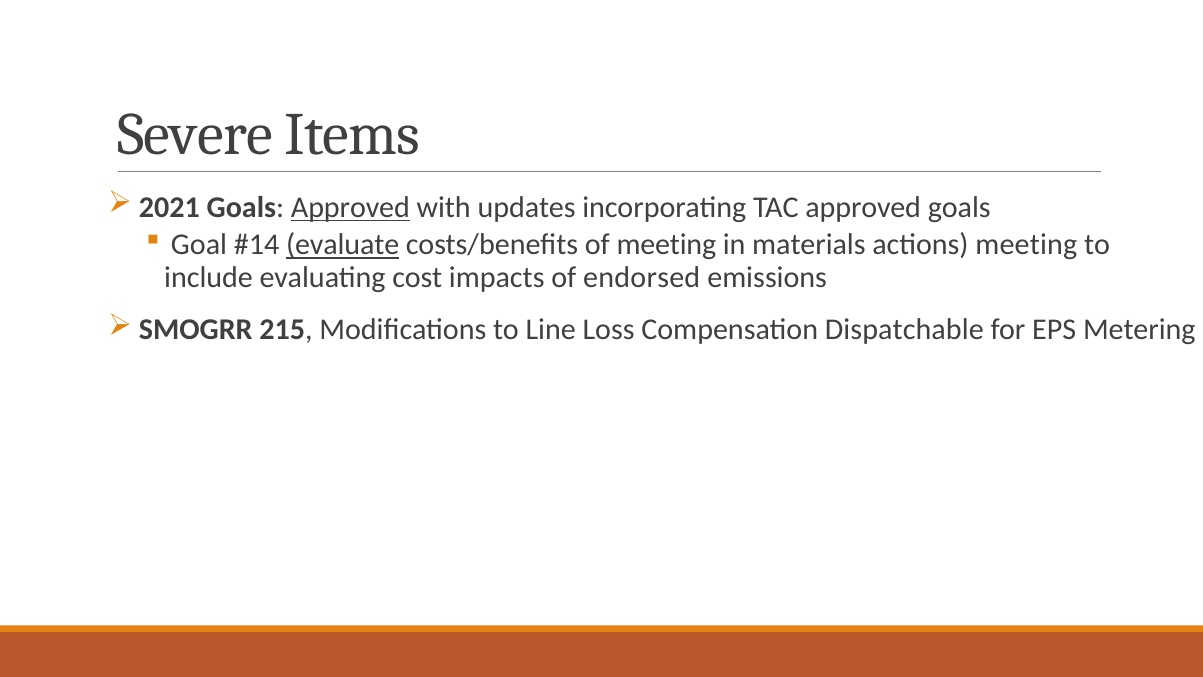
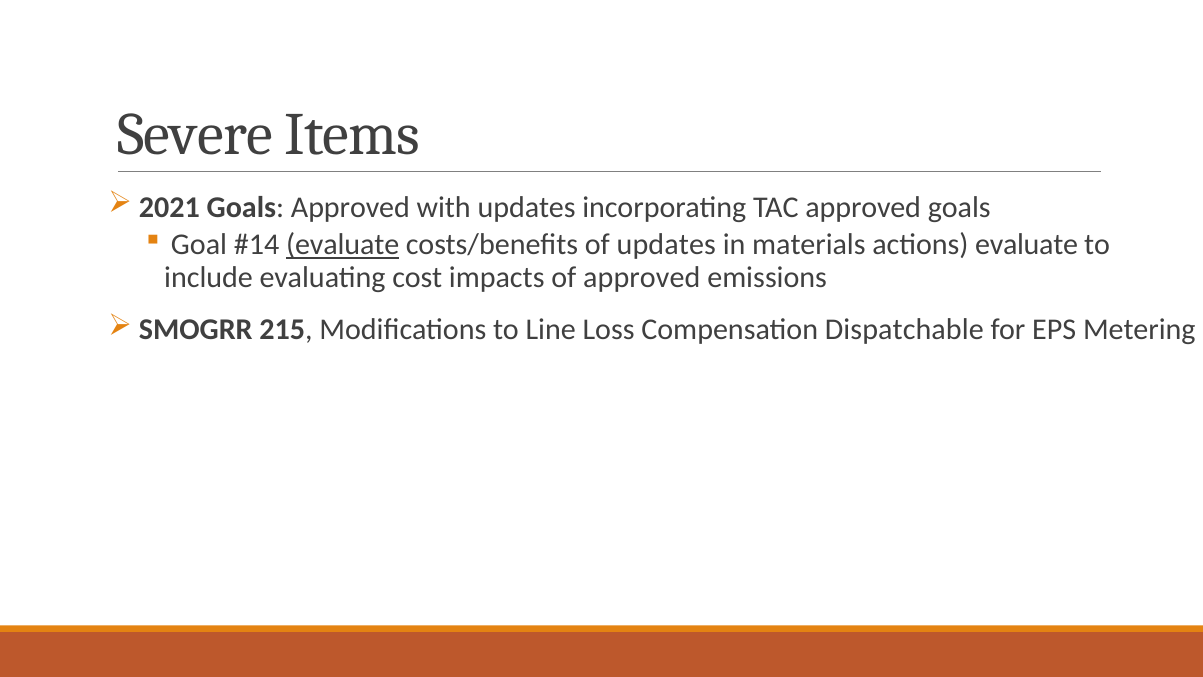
Approved at (350, 207) underline: present -> none
of meeting: meeting -> updates
actions meeting: meeting -> evaluate
of endorsed: endorsed -> approved
